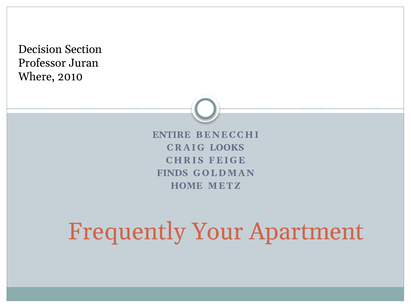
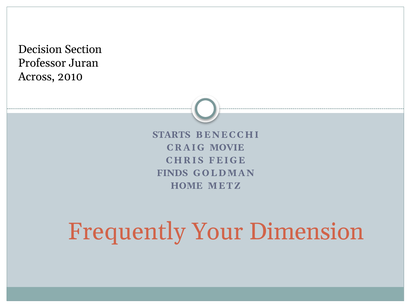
Where: Where -> Across
ENTIRE: ENTIRE -> STARTS
LOOKS: LOOKS -> MOVIE
Apartment: Apartment -> Dimension
